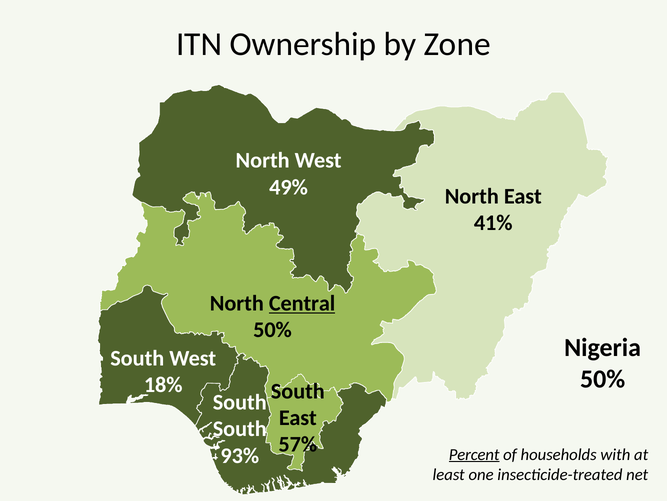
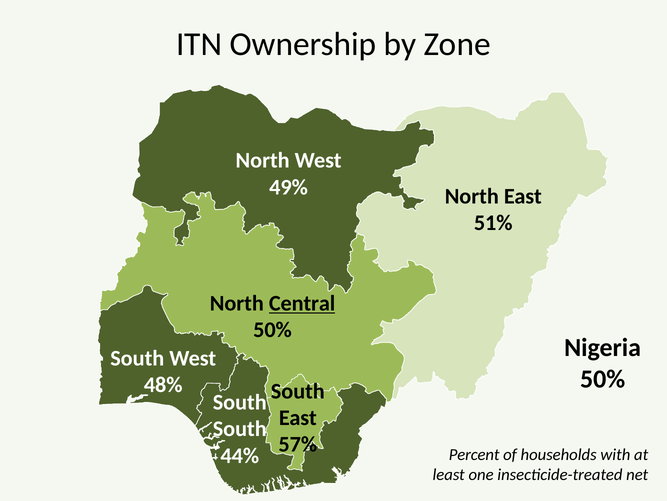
41%: 41% -> 51%
18%: 18% -> 48%
93%: 93% -> 44%
Percent underline: present -> none
